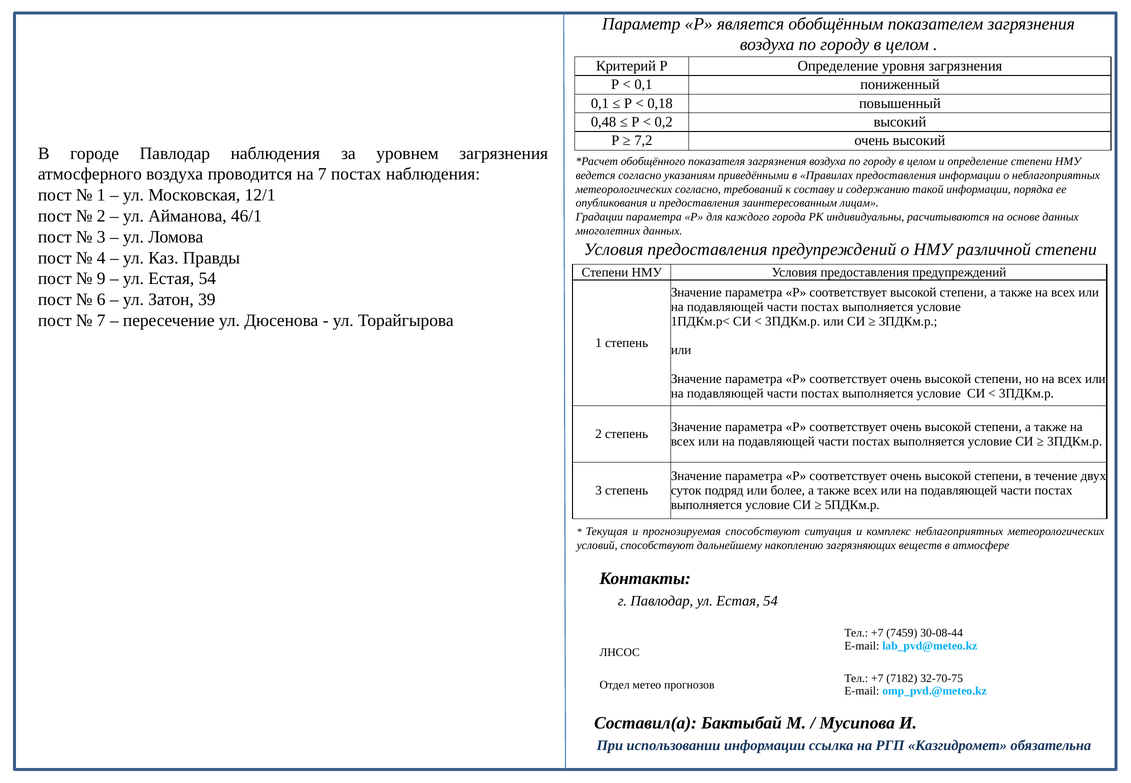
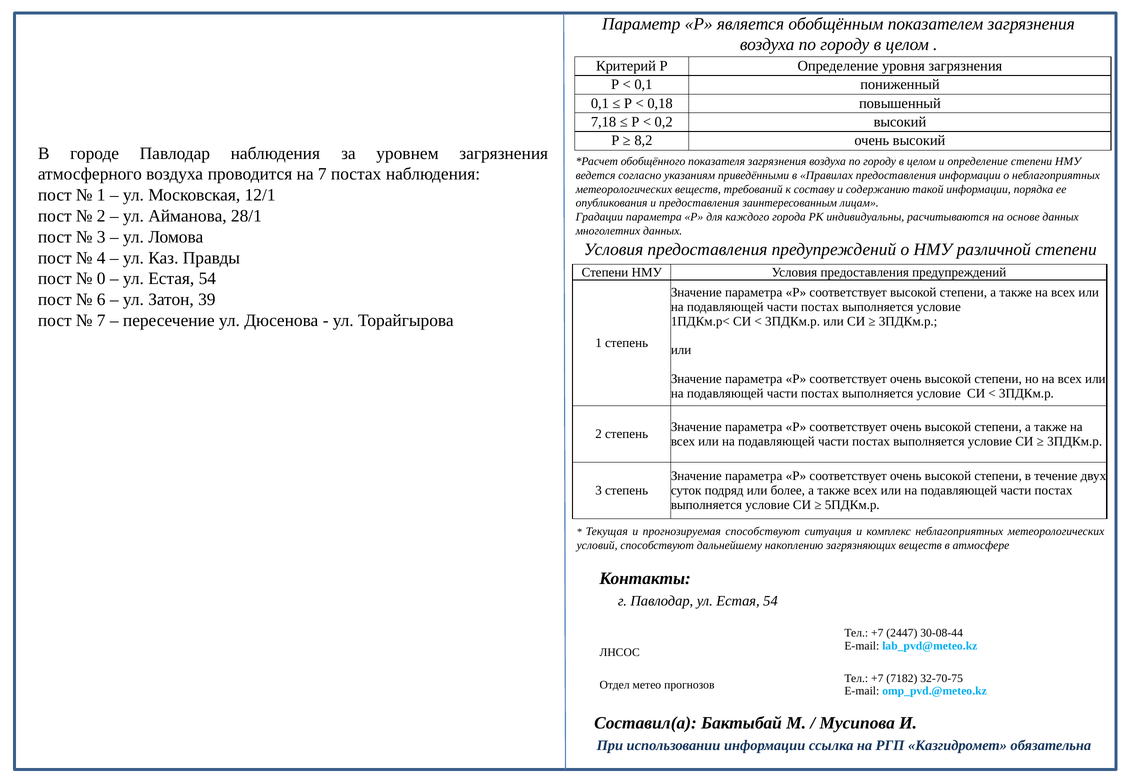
0,48: 0,48 -> 7,18
7,2: 7,2 -> 8,2
метеорологических согласно: согласно -> веществ
46/1: 46/1 -> 28/1
9: 9 -> 0
7459: 7459 -> 2447
